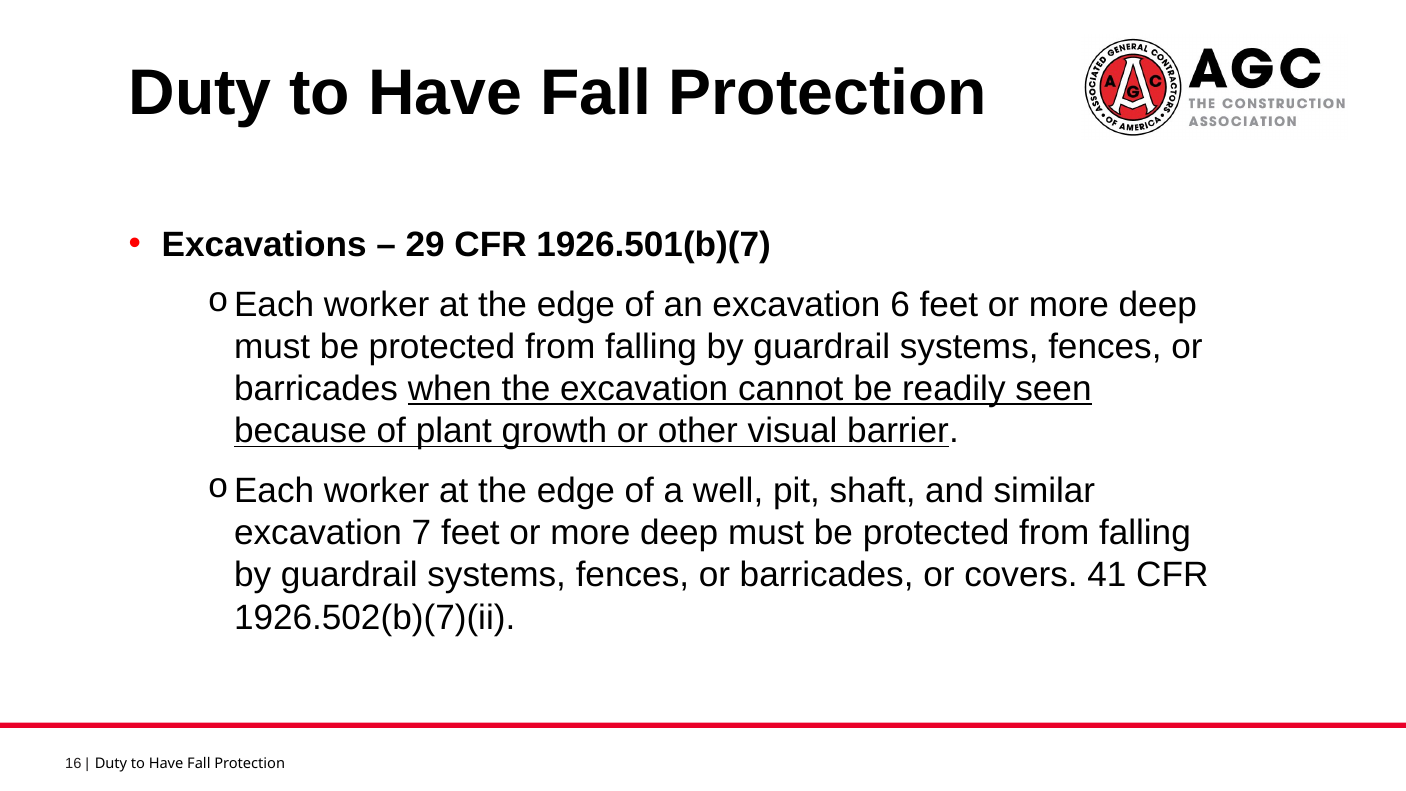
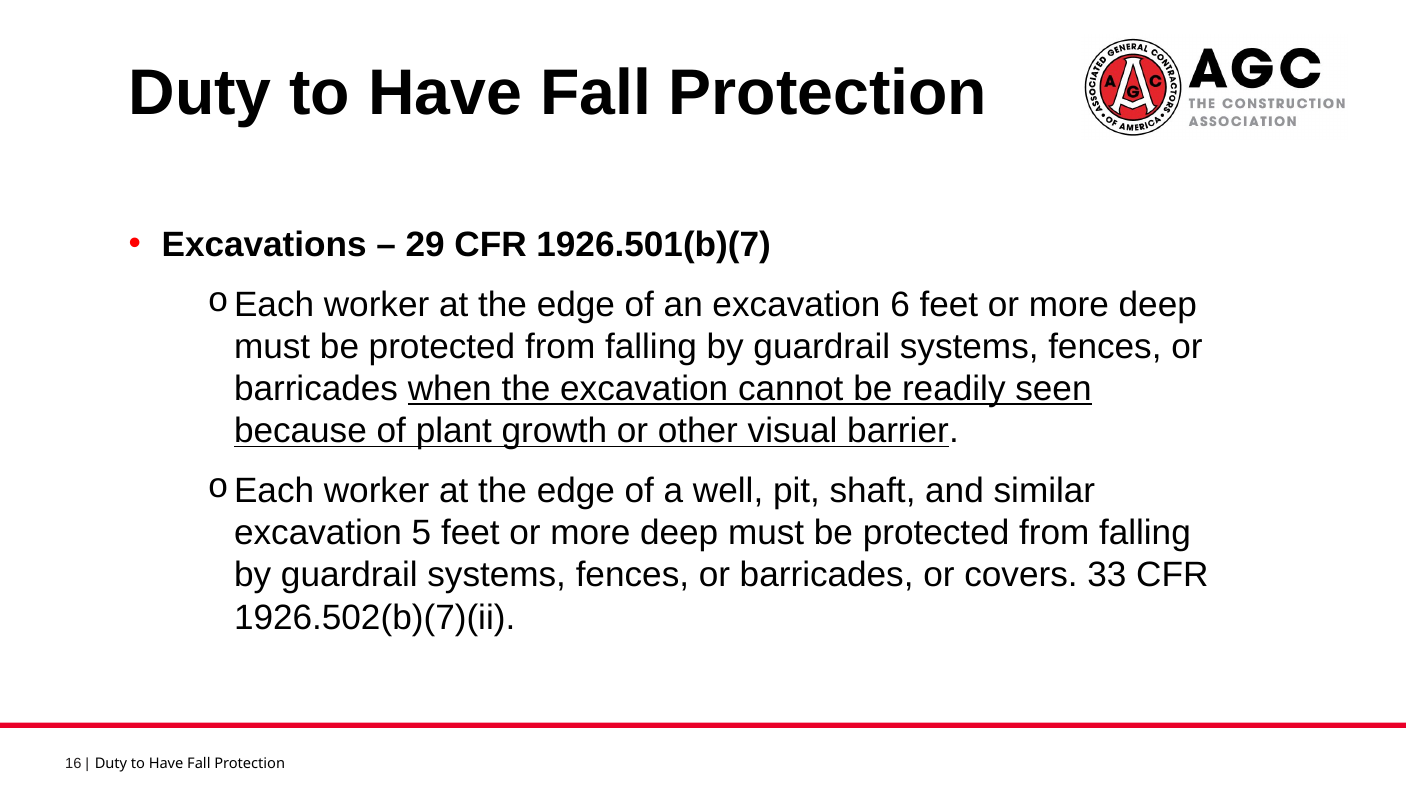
7: 7 -> 5
41: 41 -> 33
